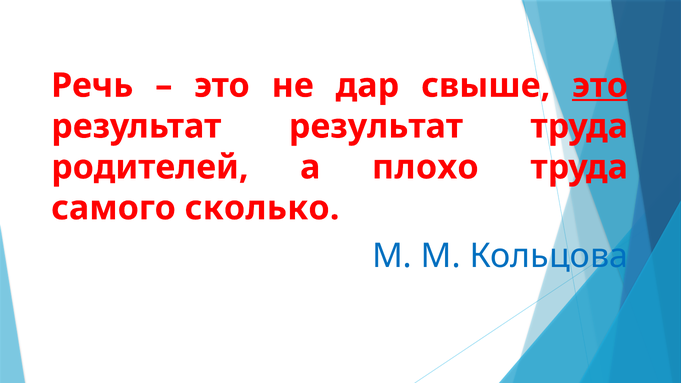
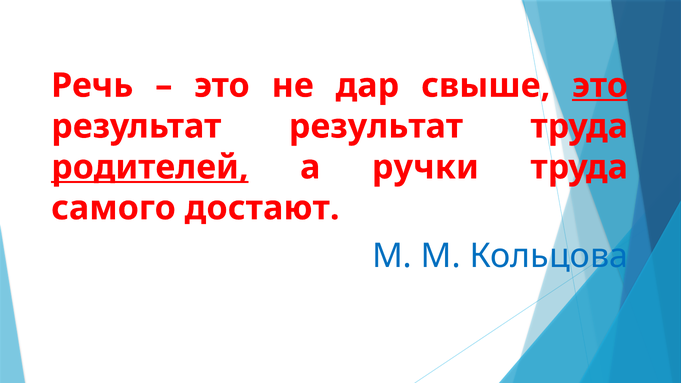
родителей underline: none -> present
плохо: плохо -> ручки
сколько: сколько -> достают
